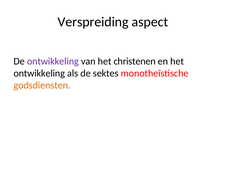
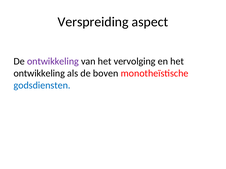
christenen: christenen -> vervolging
sektes: sektes -> boven
godsdiensten colour: orange -> blue
